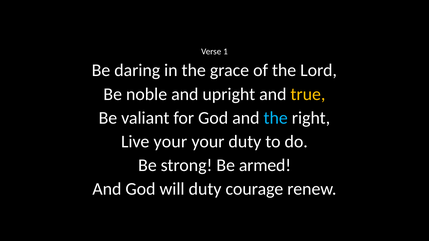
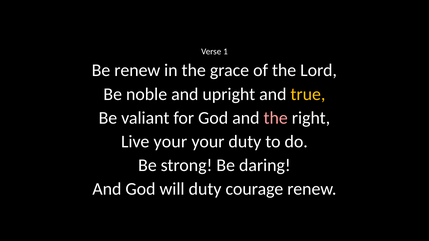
Be daring: daring -> renew
the at (276, 118) colour: light blue -> pink
armed: armed -> daring
